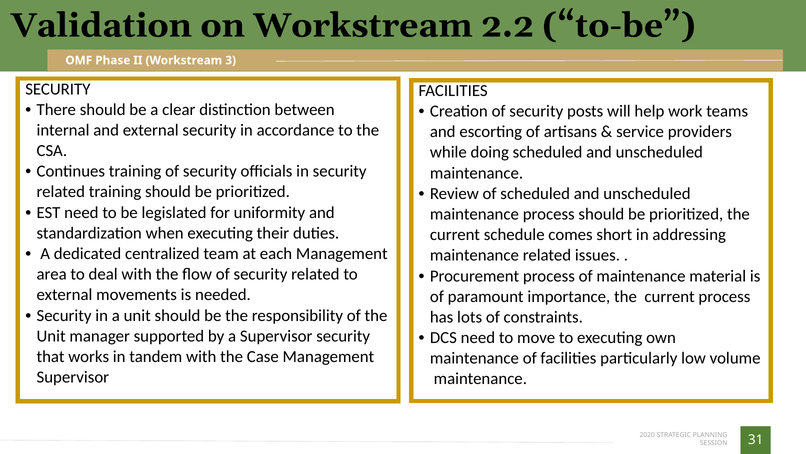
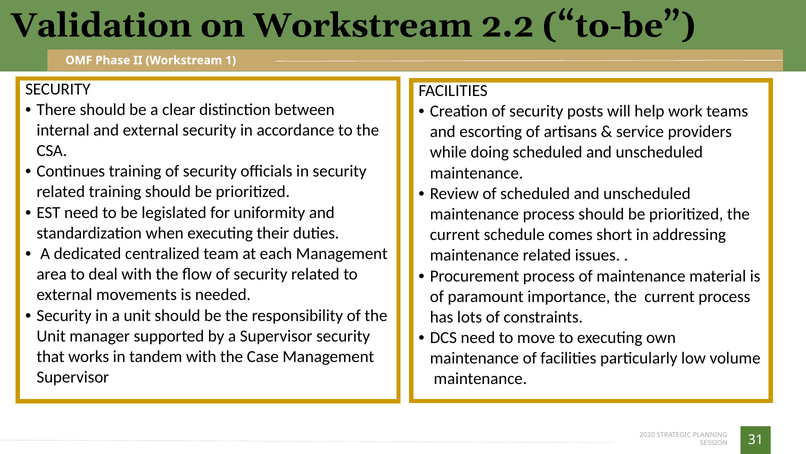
3: 3 -> 1
